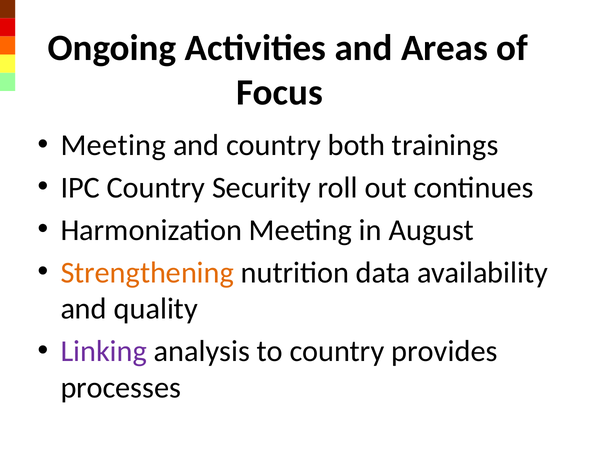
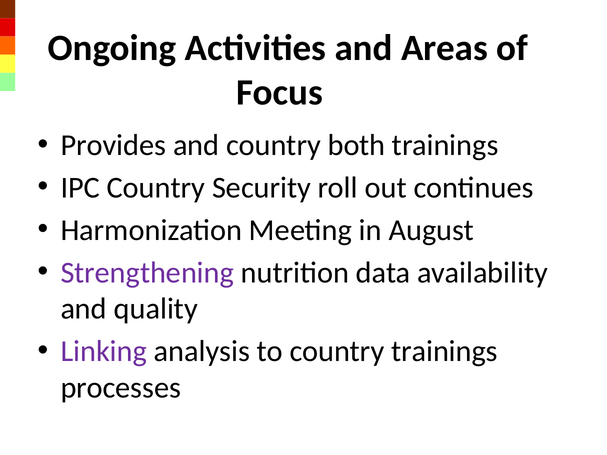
Meeting at (113, 145): Meeting -> Provides
Strengthening colour: orange -> purple
country provides: provides -> trainings
